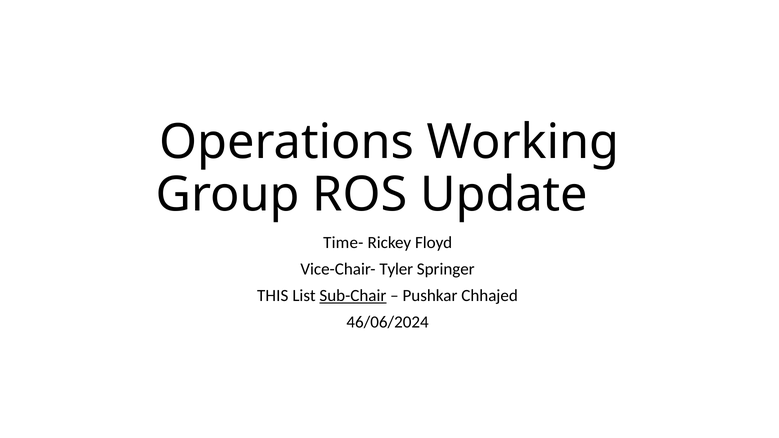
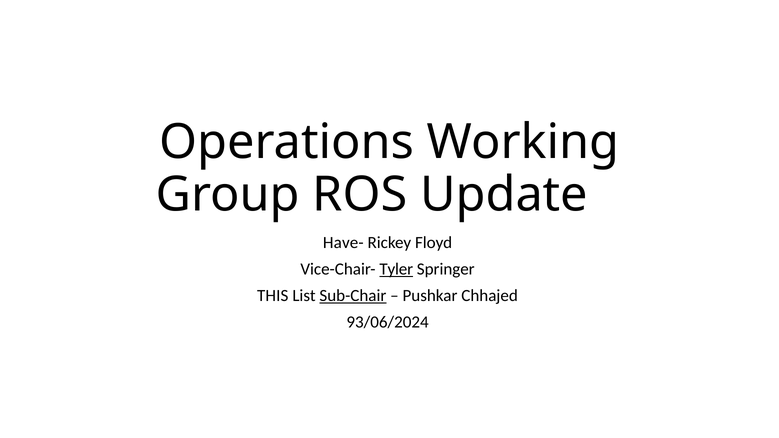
Time-: Time- -> Have-
Tyler underline: none -> present
46/06/2024: 46/06/2024 -> 93/06/2024
